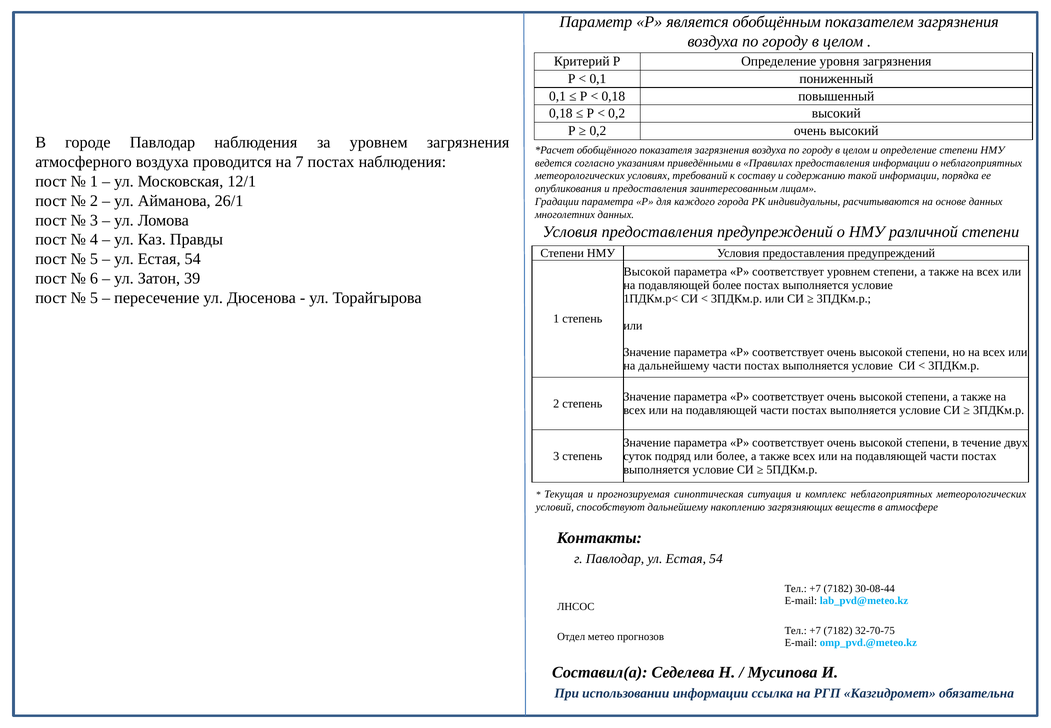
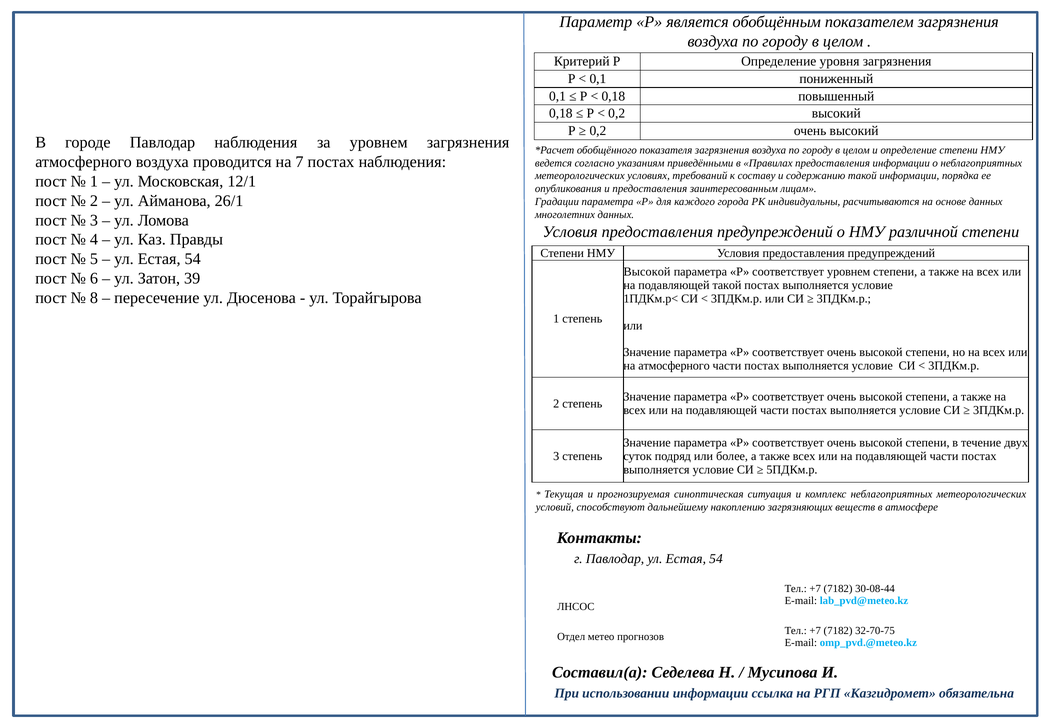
подавляющей более: более -> такой
5 at (94, 298): 5 -> 8
на дальнейшему: дальнейшему -> атмосферного
